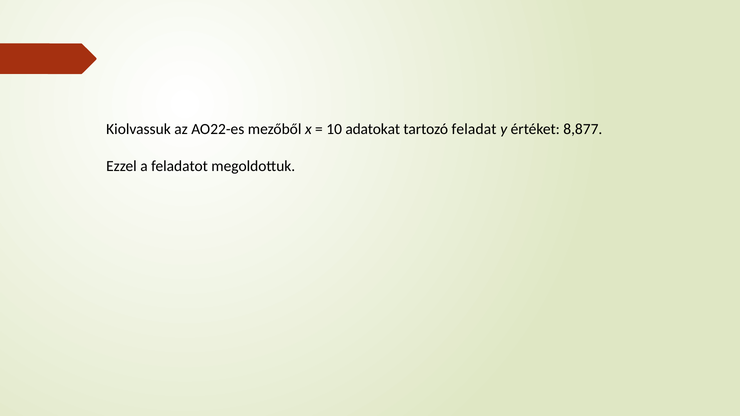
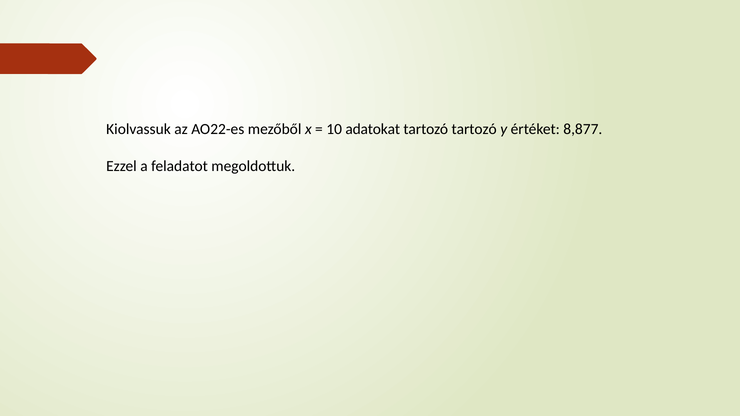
tartozó feladat: feladat -> tartozó
